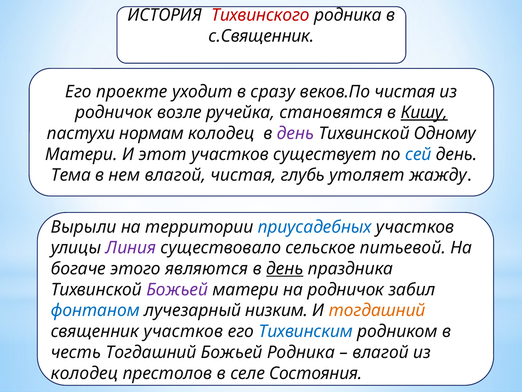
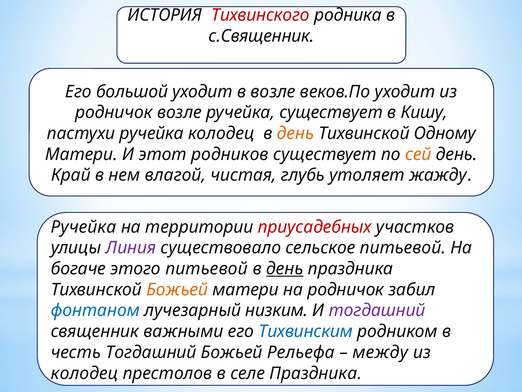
проекте: проекте -> большой
в сразу: сразу -> возле
веков.По чистая: чистая -> уходит
ручейка становятся: становятся -> существует
Кишу underline: present -> none
пастухи нормам: нормам -> ручейка
день at (296, 133) colour: purple -> orange
этот участков: участков -> родников
сей colour: blue -> orange
Тема: Тема -> Край
Вырыли at (84, 227): Вырыли -> Ручейка
приусадебных colour: blue -> red
этого являются: являются -> питьевой
Божьей at (177, 289) colour: purple -> orange
тогдашний at (377, 310) colour: orange -> purple
священник участков: участков -> важными
Божьей Родника: Родника -> Рельефа
влагой at (381, 352): влагой -> между
селе Состояния: Состояния -> Праздника
